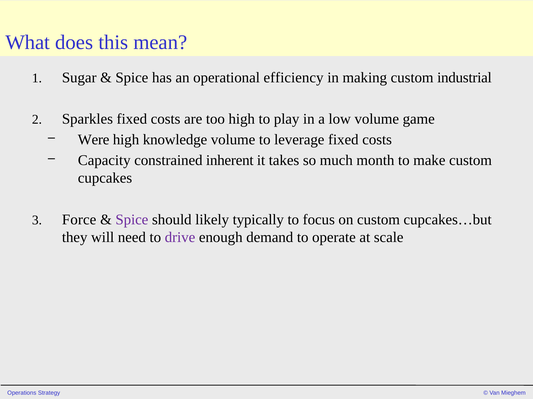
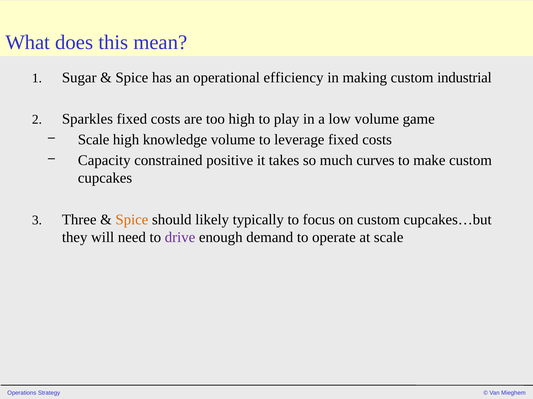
Were at (94, 140): Were -> Scale
inherent: inherent -> positive
month: month -> curves
Force: Force -> Three
Spice at (132, 220) colour: purple -> orange
